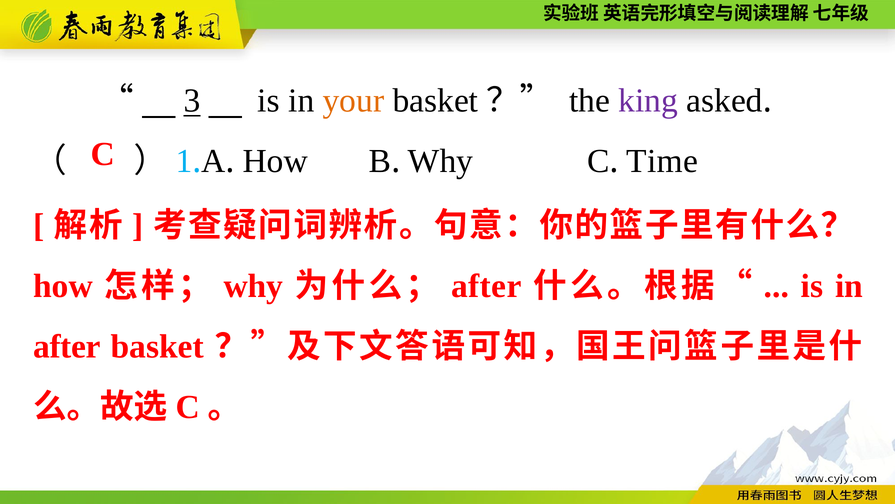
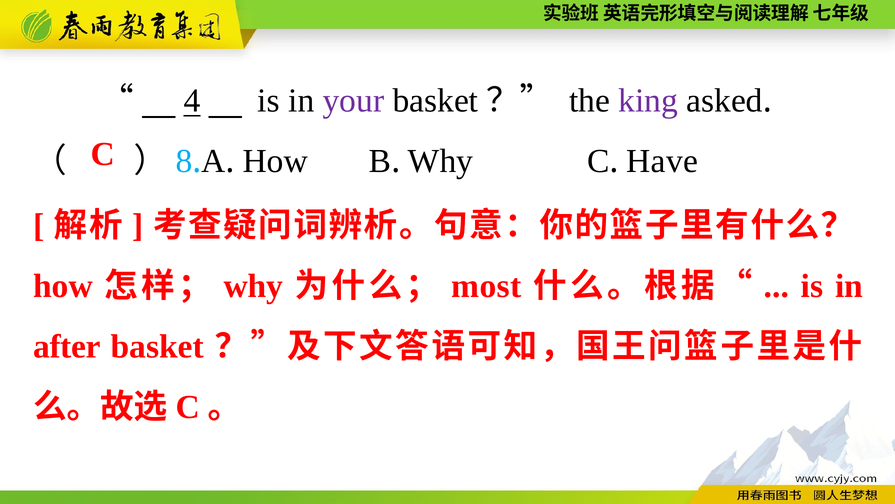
3: 3 -> 4
your colour: orange -> purple
1: 1 -> 8
Time: Time -> Have
after at (486, 286): after -> most
